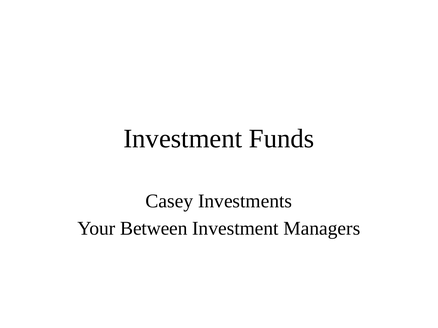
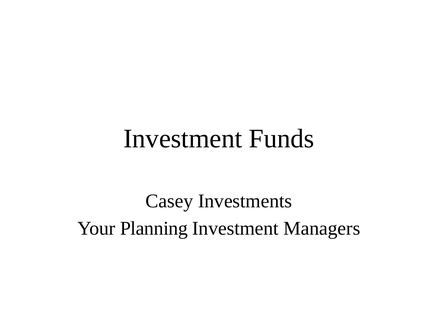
Between: Between -> Planning
